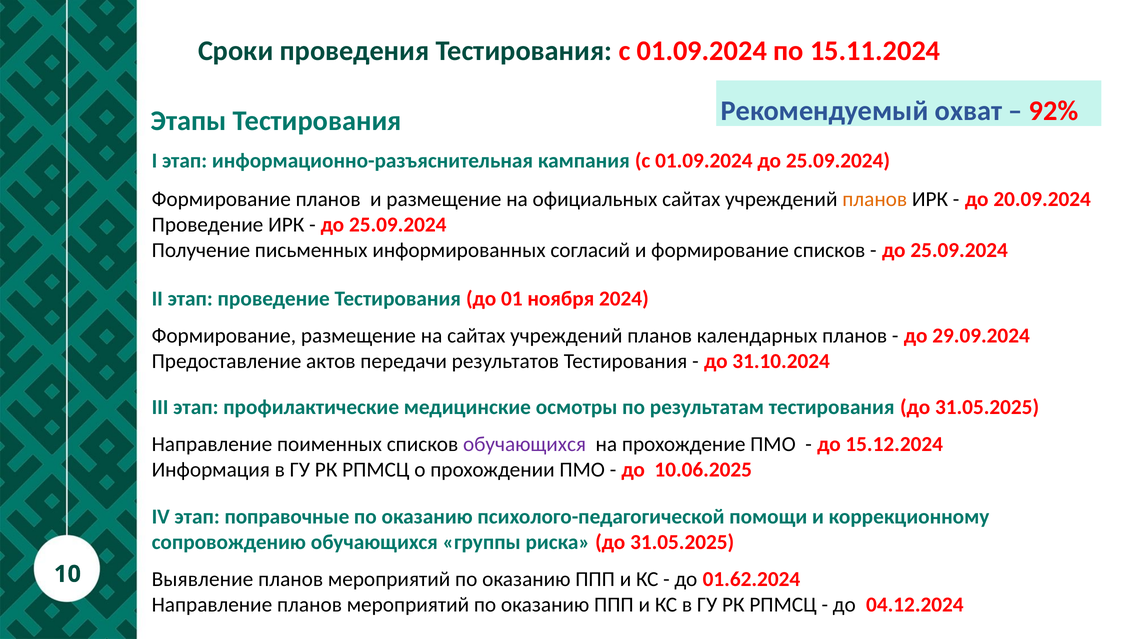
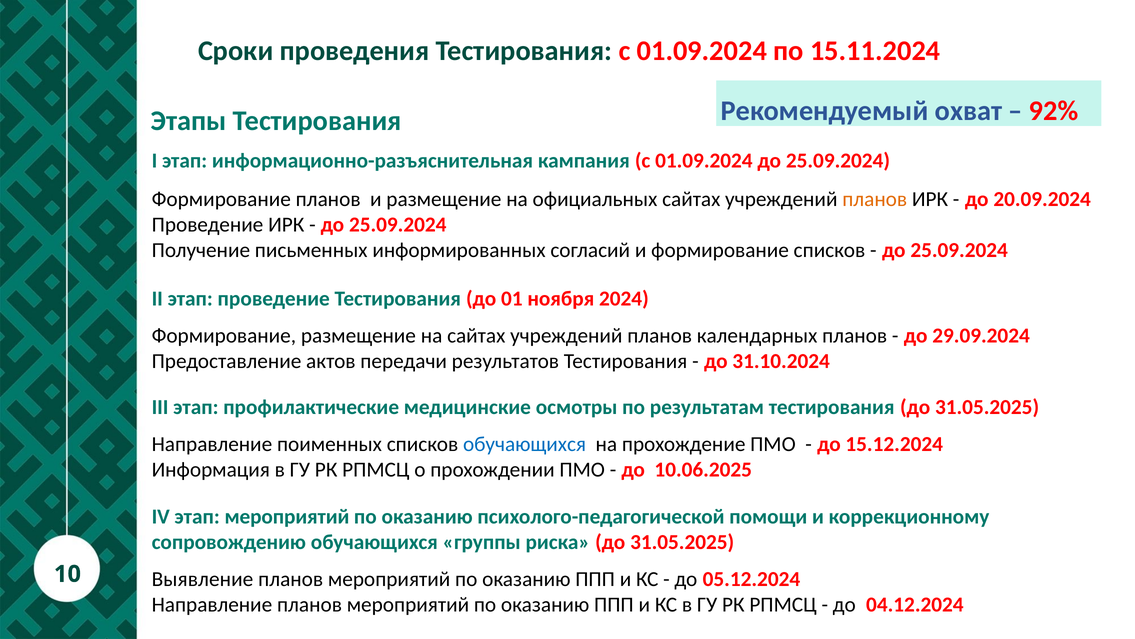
обучающихся at (525, 444) colour: purple -> blue
этап поправочные: поправочные -> мероприятий
01.62.2024: 01.62.2024 -> 05.12.2024
